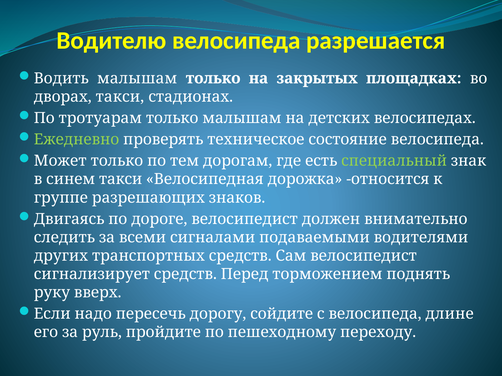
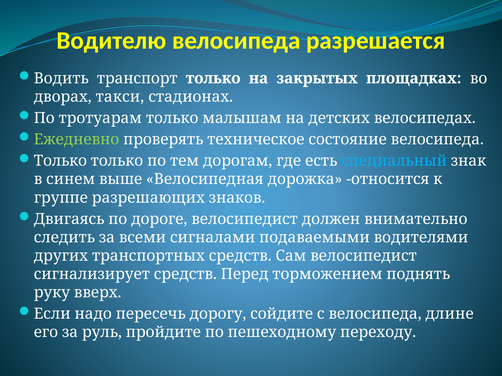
Водить малышам: малышам -> транспорт
Может at (60, 161): Может -> Только
специальный colour: light green -> light blue
синем такси: такси -> выше
